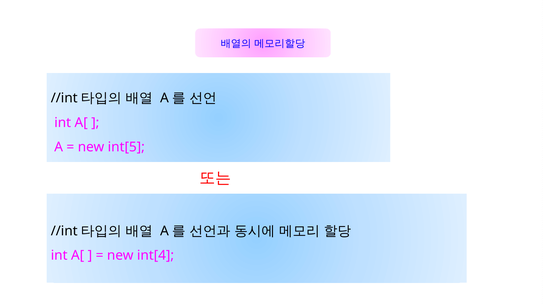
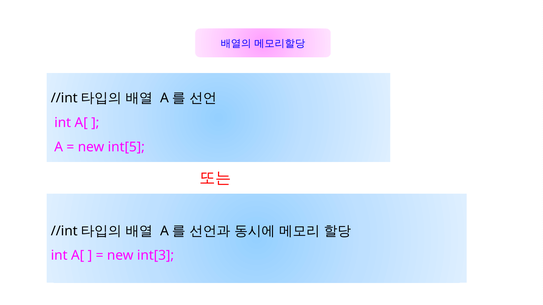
int[4: int[4 -> int[3
